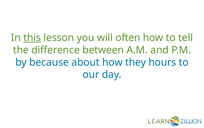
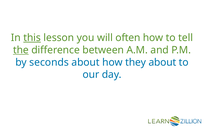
the underline: none -> present
because: because -> seconds
they hours: hours -> about
